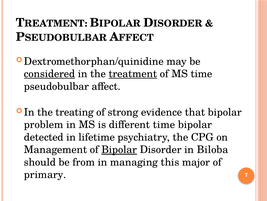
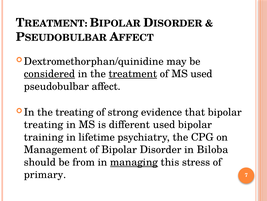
MS time: time -> used
problem at (44, 124): problem -> treating
different time: time -> used
detected: detected -> training
Bipolar at (119, 149) underline: present -> none
managing underline: none -> present
major: major -> stress
